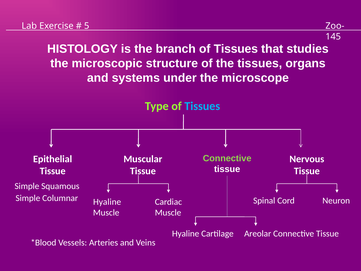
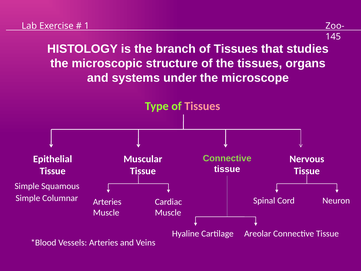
5: 5 -> 1
Tissues at (202, 106) colour: light blue -> pink
Hyaline at (107, 202): Hyaline -> Arteries
